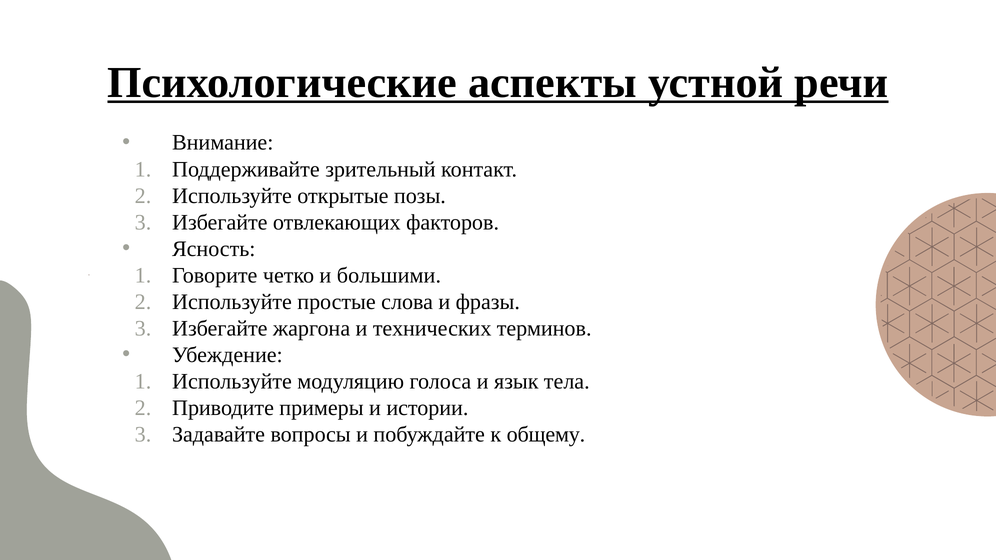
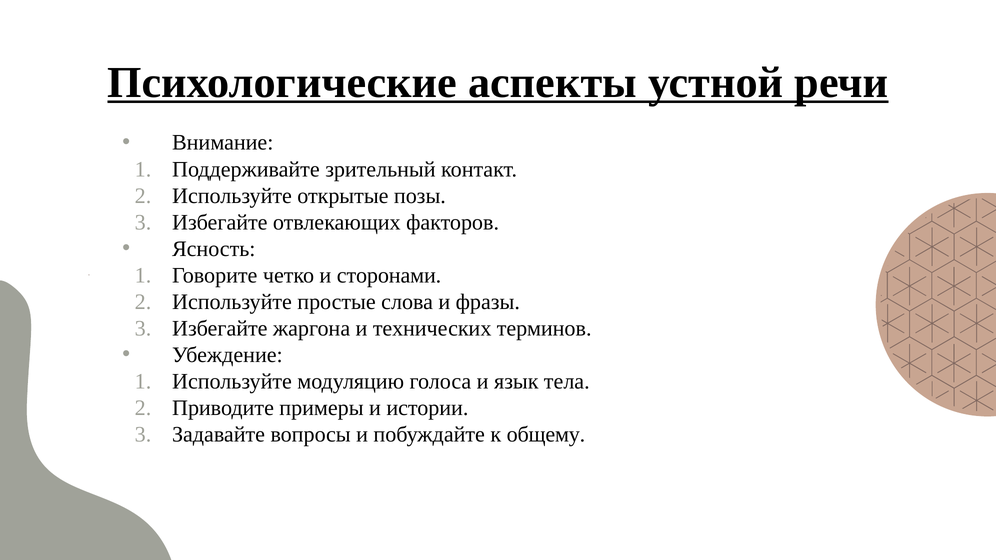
большими: большими -> сторонами
